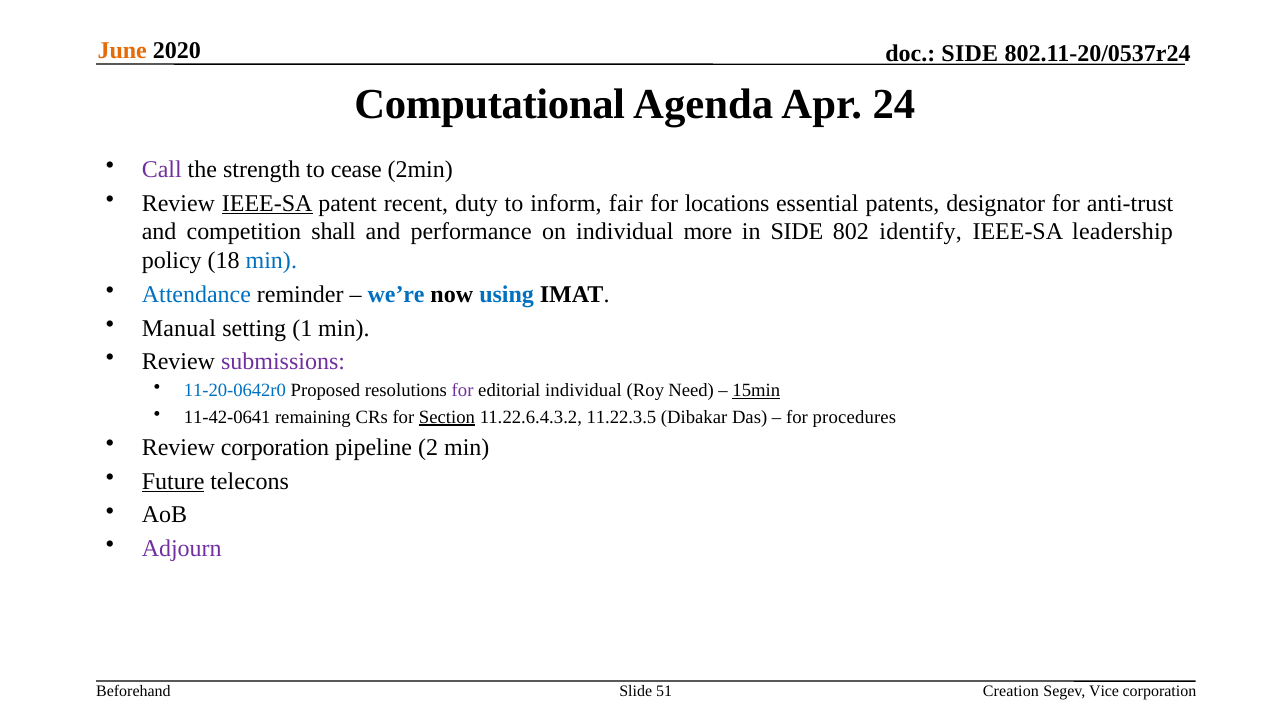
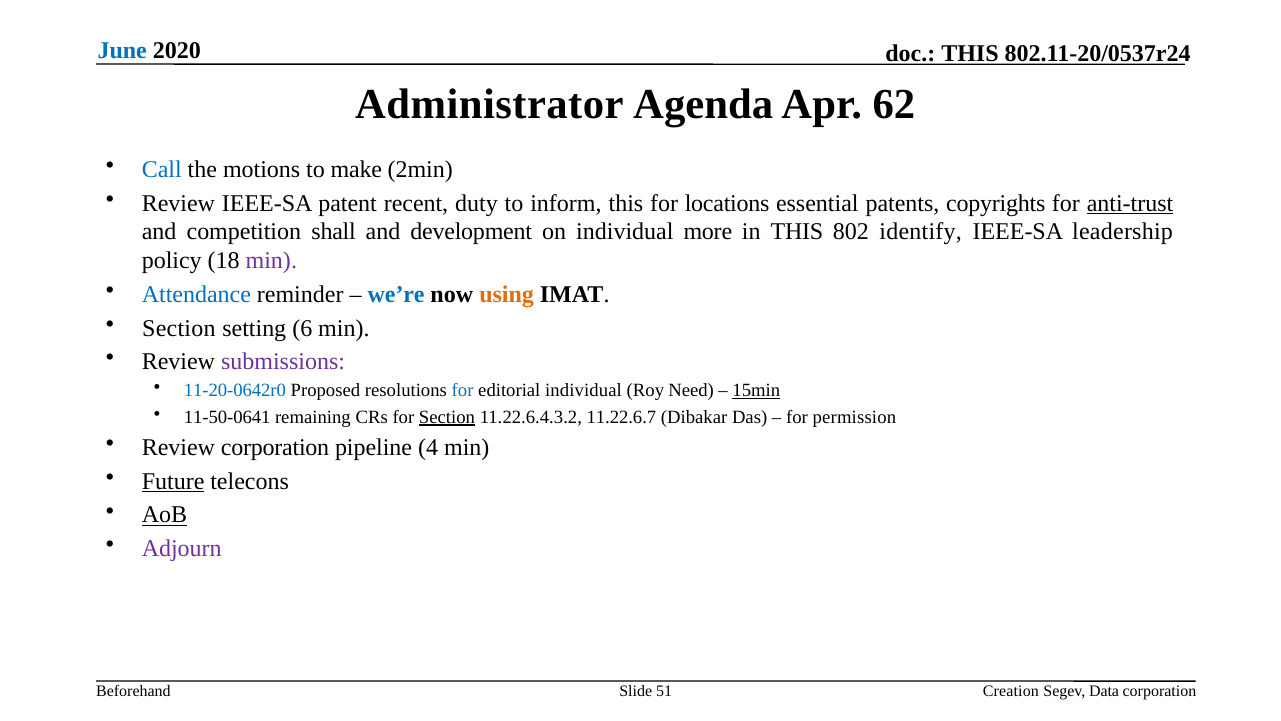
June colour: orange -> blue
SIDE at (970, 53): SIDE -> THIS
Computational: Computational -> Administrator
24: 24 -> 62
Call colour: purple -> blue
strength: strength -> motions
cease: cease -> make
IEEE-SA at (267, 203) underline: present -> none
inform fair: fair -> this
designator: designator -> copyrights
anti-trust underline: none -> present
performance: performance -> development
in SIDE: SIDE -> THIS
min at (271, 261) colour: blue -> purple
using colour: blue -> orange
Manual at (179, 328): Manual -> Section
1: 1 -> 6
for at (463, 390) colour: purple -> blue
11-42-0641: 11-42-0641 -> 11-50-0641
11.22.3.5: 11.22.3.5 -> 11.22.6.7
procedures: procedures -> permission
2: 2 -> 4
AoB underline: none -> present
Vice: Vice -> Data
